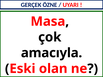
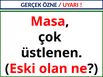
amacıyla: amacıyla -> üstlenen
